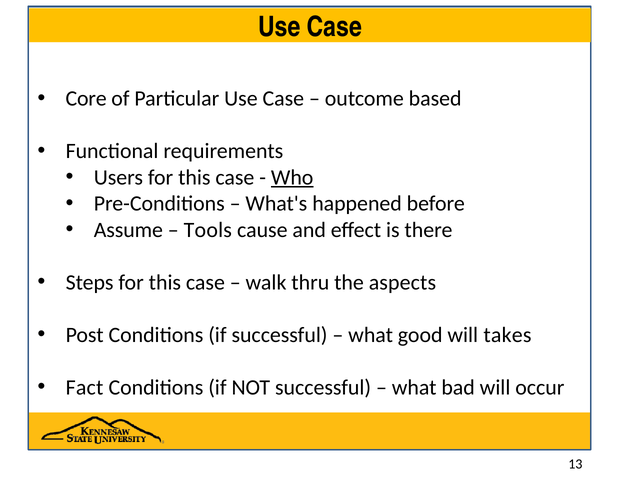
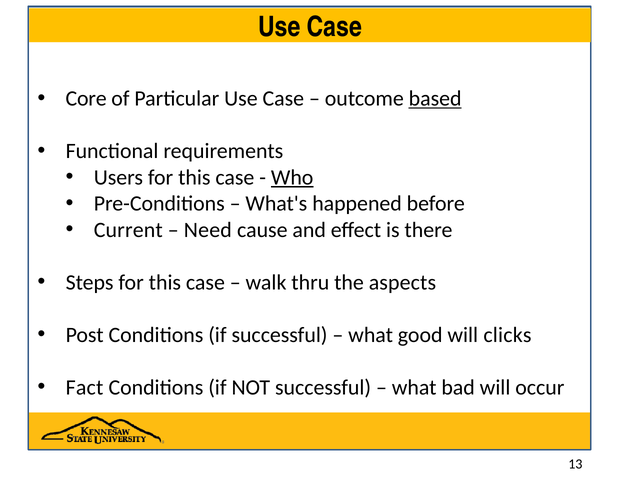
based underline: none -> present
Assume: Assume -> Current
Tools: Tools -> Need
takes: takes -> clicks
